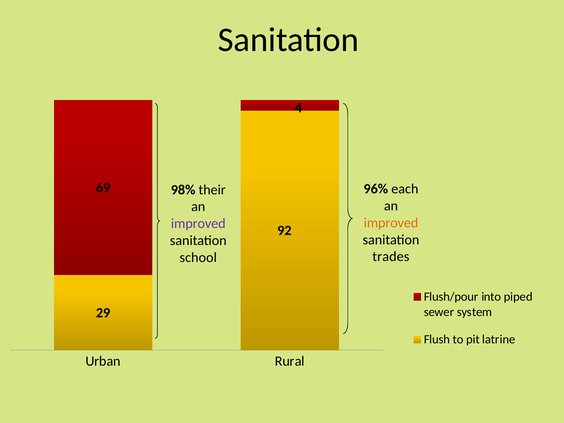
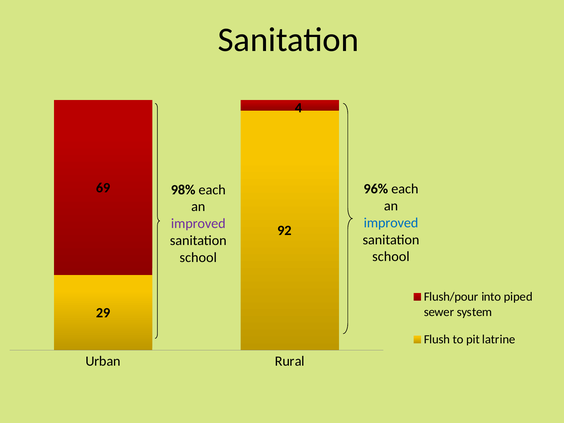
98% their: their -> each
improved at (391, 223) colour: orange -> blue
trades at (391, 257): trades -> school
